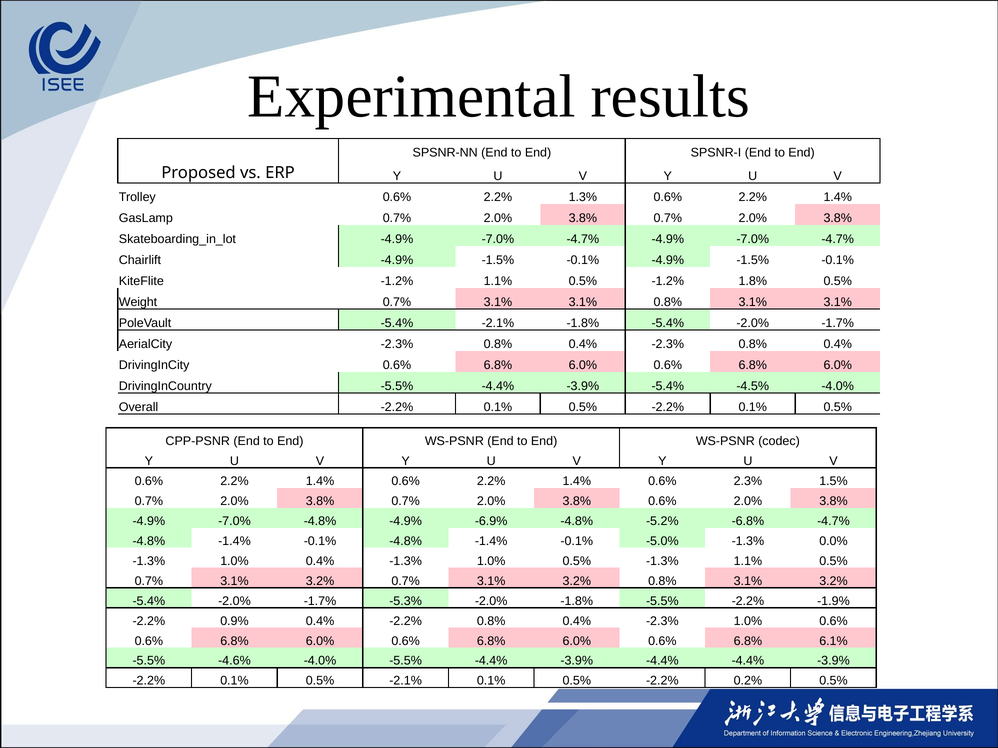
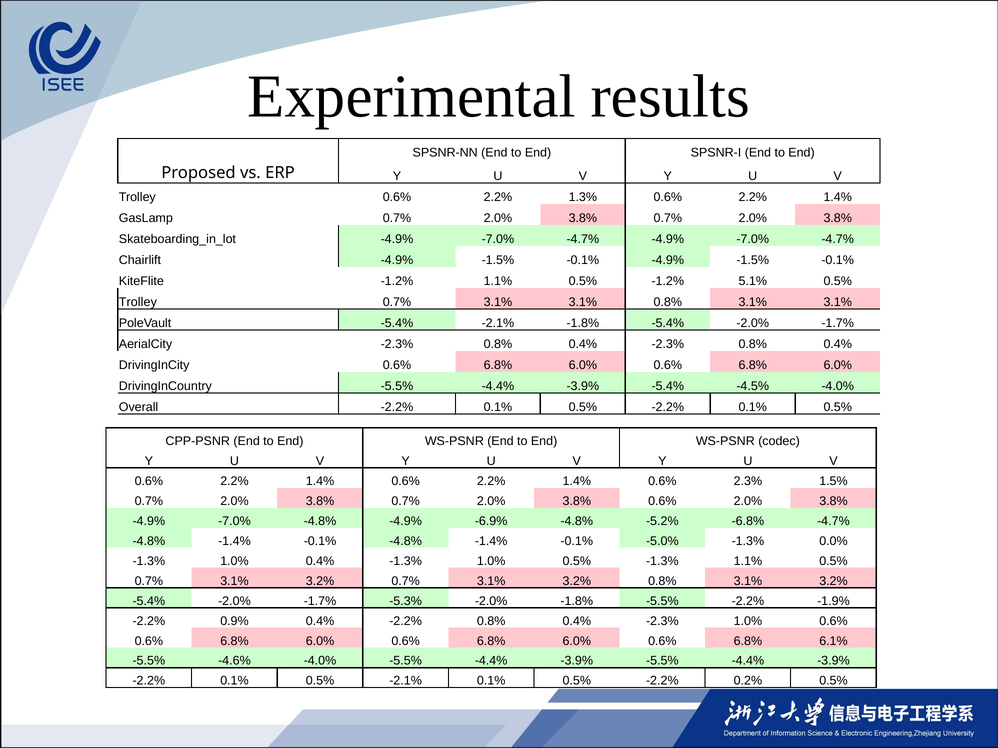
1.8%: 1.8% -> 5.1%
Weight at (138, 303): Weight -> Trolley
-3.9% -4.4%: -4.4% -> -5.5%
